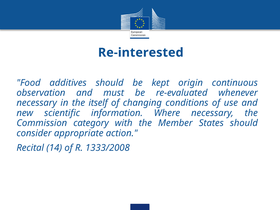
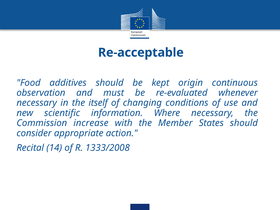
Re-interested: Re-interested -> Re-acceptable
category: category -> increase
